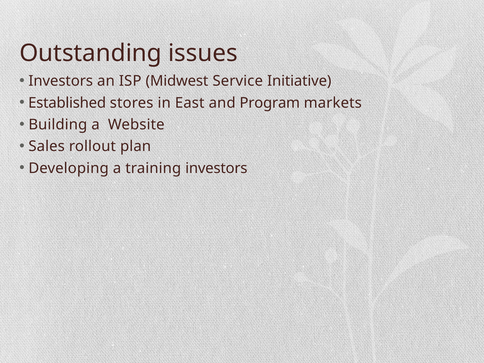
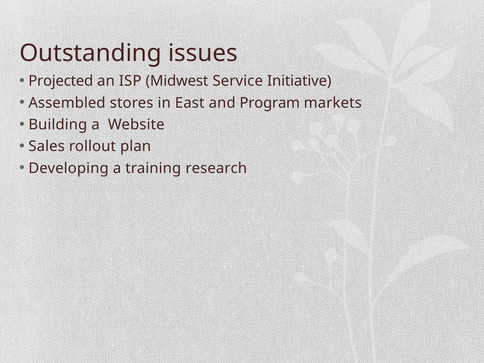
Investors at (61, 81): Investors -> Projected
Established: Established -> Assembled
training investors: investors -> research
